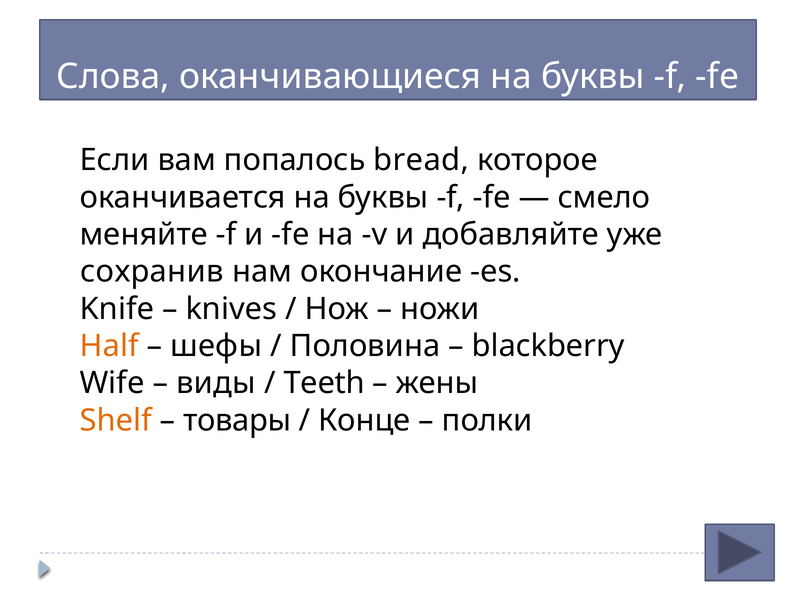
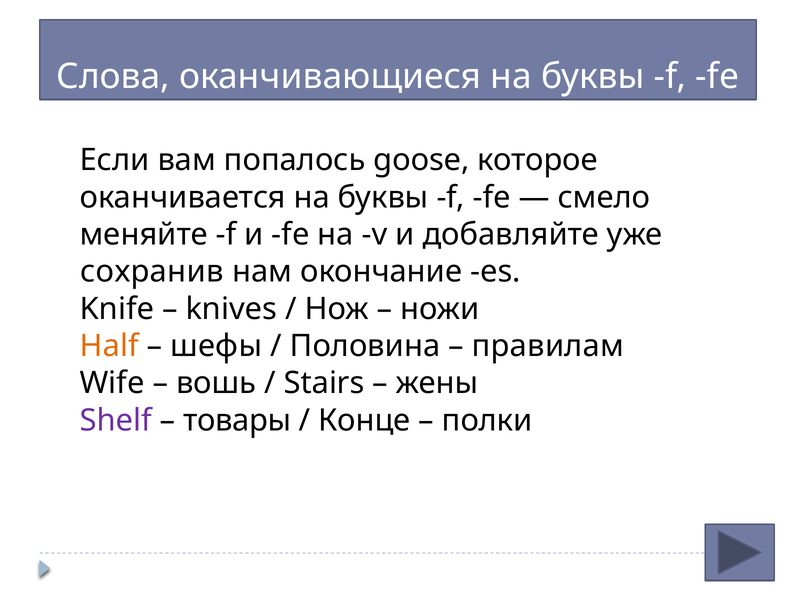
bread: bread -> goose
blackberry: blackberry -> правилам
виды: виды -> вошь
Teeth: Teeth -> Stairs
Shelf colour: orange -> purple
